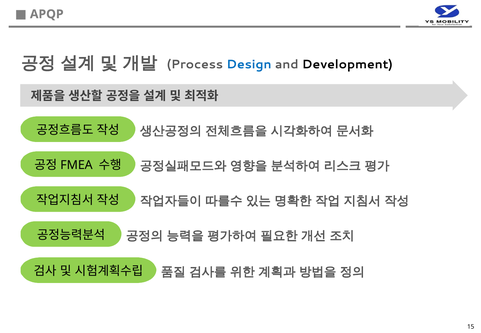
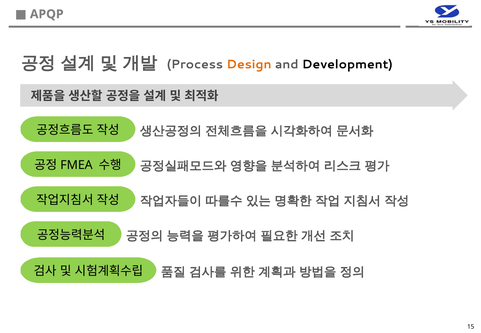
Design colour: blue -> orange
